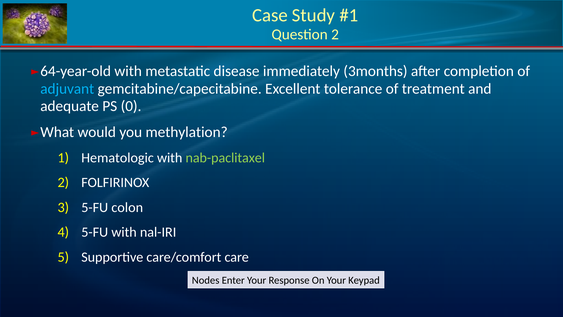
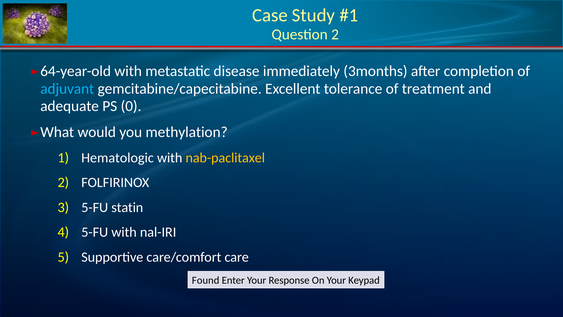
nab-paclitaxel colour: light green -> yellow
colon: colon -> statin
Nodes: Nodes -> Found
